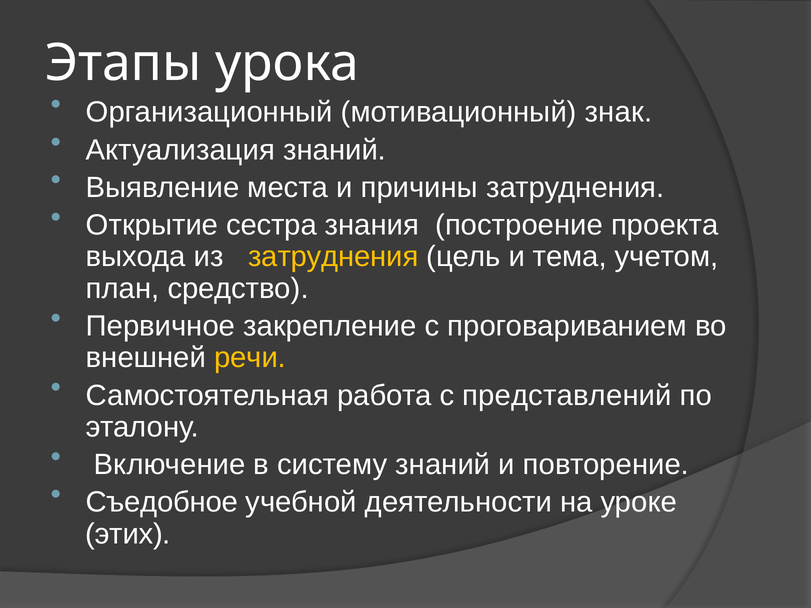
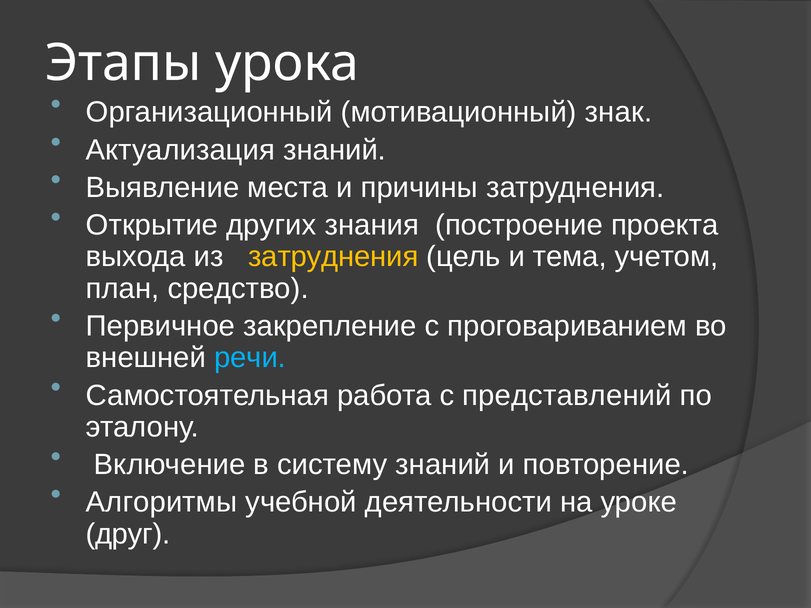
сестра: сестра -> других
речи colour: yellow -> light blue
Съедобное: Съедобное -> Алгоритмы
этих: этих -> друг
